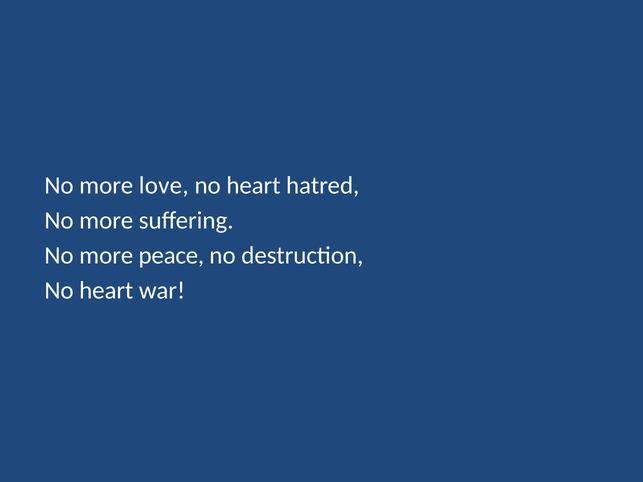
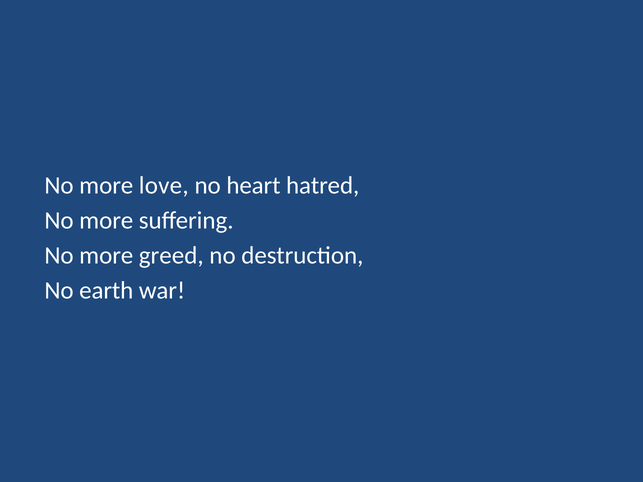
peace: peace -> greed
heart at (106, 291): heart -> earth
